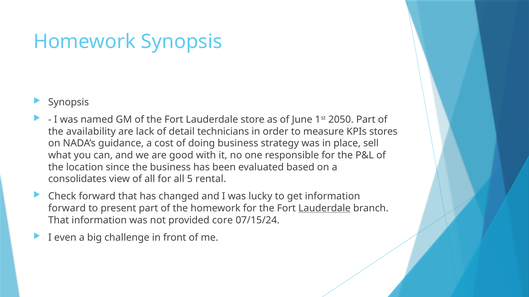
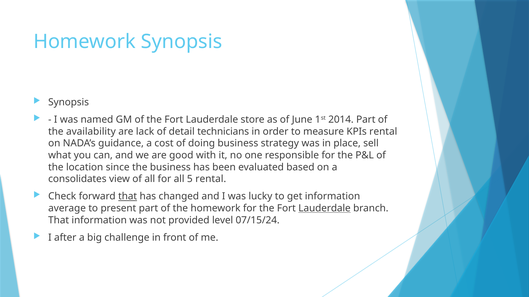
2050: 2050 -> 2014
KPIs stores: stores -> rental
that at (128, 197) underline: none -> present
forward at (67, 209): forward -> average
core: core -> level
even: even -> after
